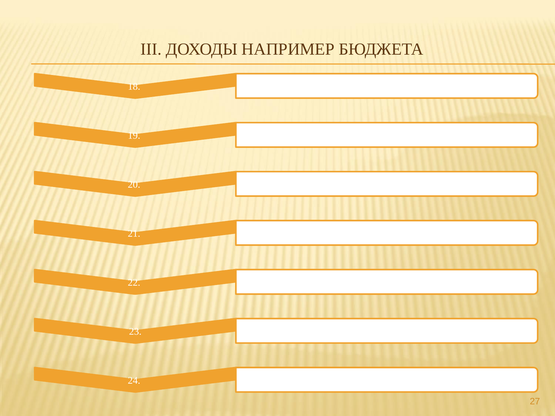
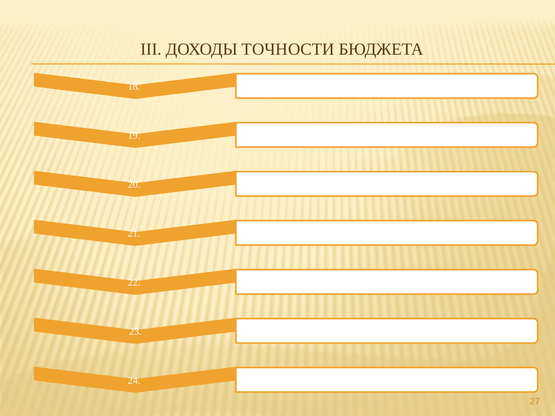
НАПРИМЕР: НАПРИМЕР -> ТОЧНОСТИ
